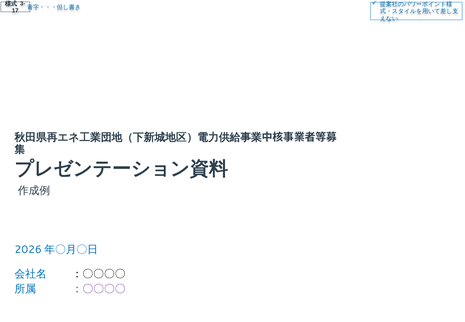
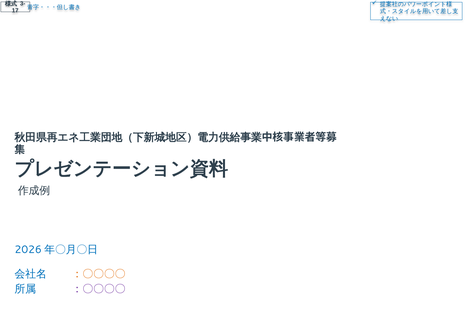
：〇〇〇〇 at (99, 274) colour: black -> orange
